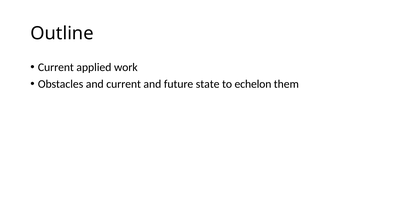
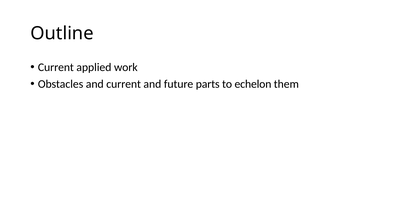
state: state -> parts
